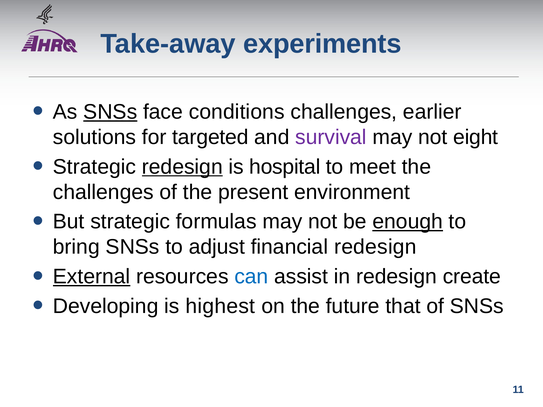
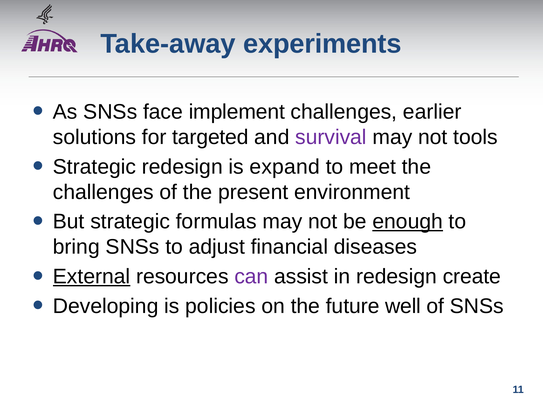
SNSs at (110, 112) underline: present -> none
conditions: conditions -> implement
eight: eight -> tools
redesign at (182, 167) underline: present -> none
hospital: hospital -> expand
financial redesign: redesign -> diseases
can colour: blue -> purple
highest: highest -> policies
that: that -> well
